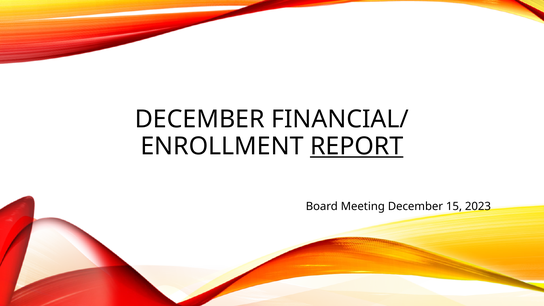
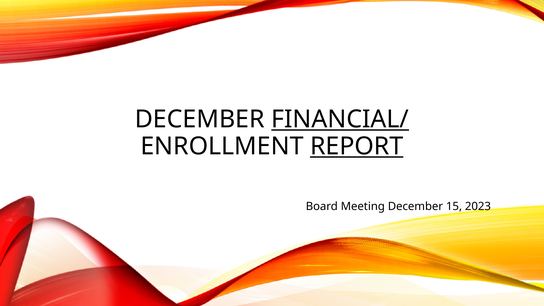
FINANCIAL/ underline: none -> present
